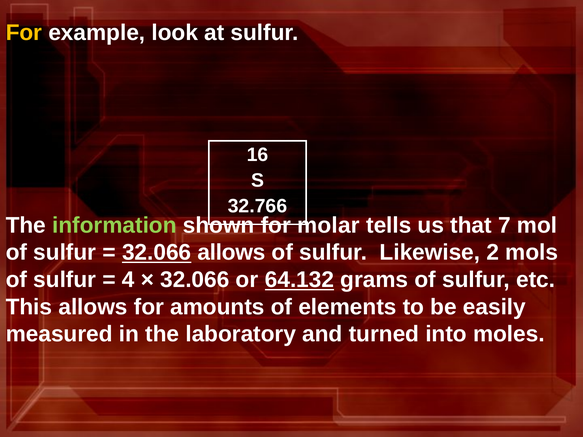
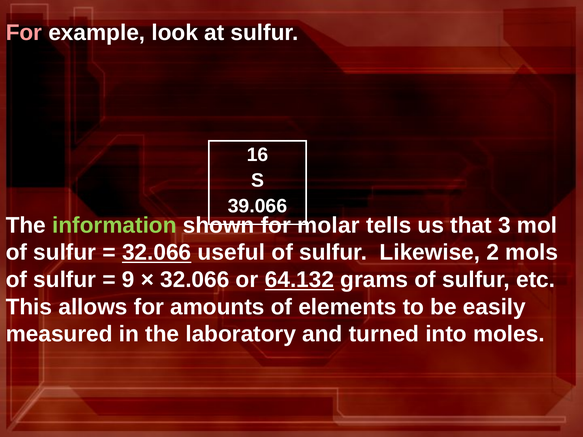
For at (24, 33) colour: yellow -> pink
32.766: 32.766 -> 39.066
7: 7 -> 3
32.066 allows: allows -> useful
4: 4 -> 9
